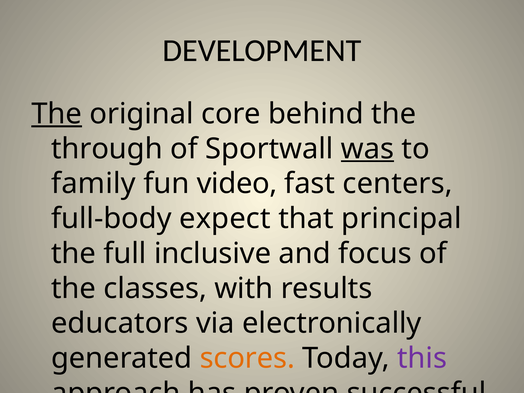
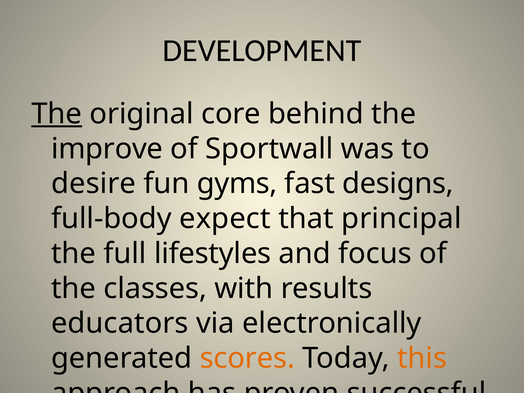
through: through -> improve
was underline: present -> none
family: family -> desire
video: video -> gyms
centers: centers -> designs
inclusive: inclusive -> lifestyles
this colour: purple -> orange
